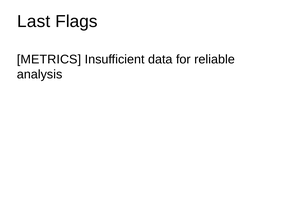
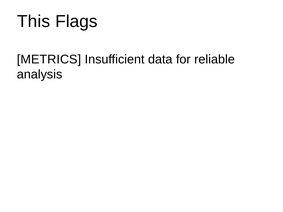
Last: Last -> This
